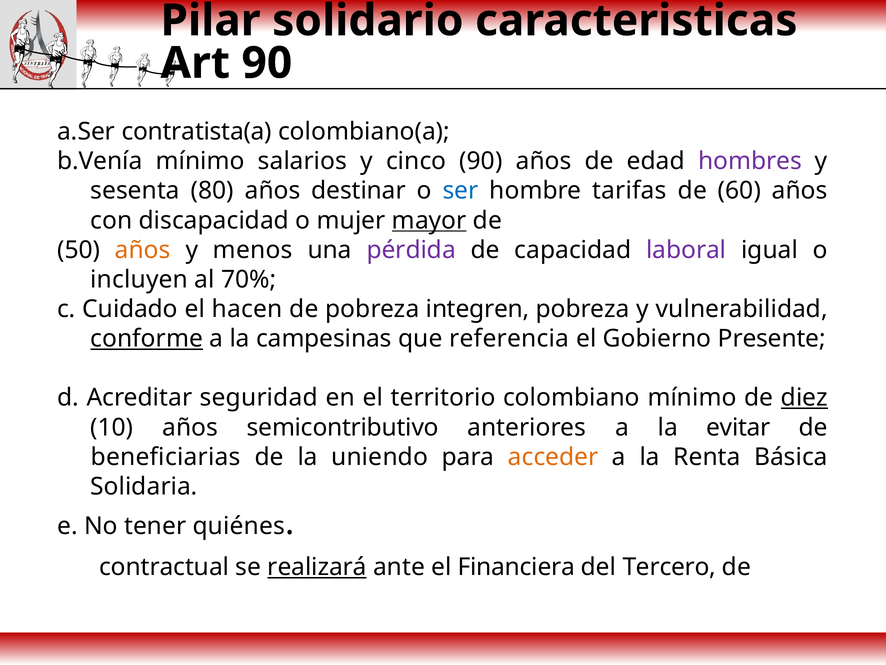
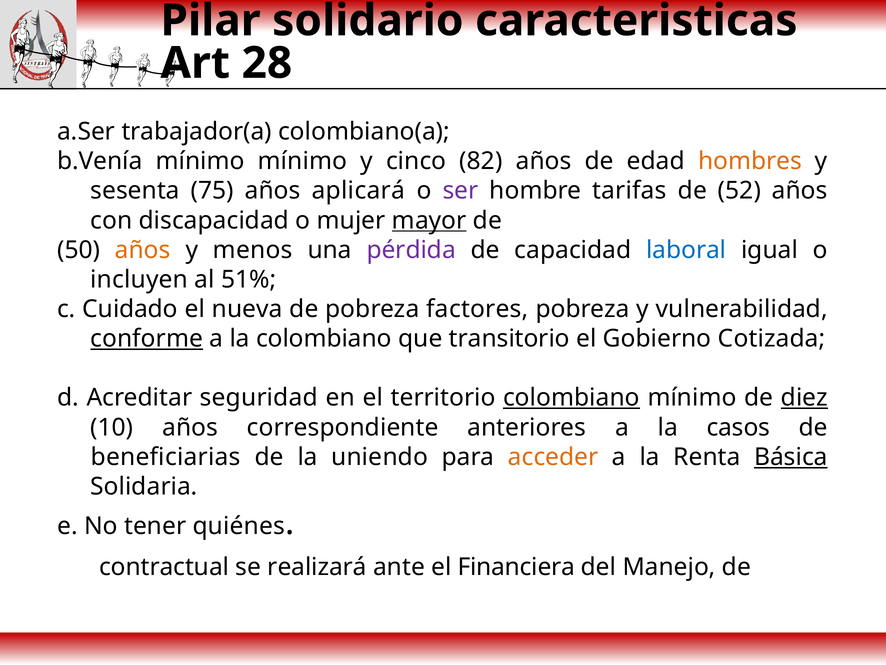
Art 90: 90 -> 28
contratista(a: contratista(a -> trabajador(a
mínimo salarios: salarios -> mínimo
cinco 90: 90 -> 82
hombres colour: purple -> orange
80: 80 -> 75
destinar: destinar -> aplicará
ser colour: blue -> purple
60: 60 -> 52
laboral colour: purple -> blue
70%: 70% -> 51%
hacen: hacen -> nueva
integren: integren -> factores
la campesinas: campesinas -> colombiano
referencia: referencia -> transitorio
Presente: Presente -> Cotizada
colombiano at (571, 398) underline: none -> present
semicontributivo: semicontributivo -> correspondiente
evitar: evitar -> casos
Básica underline: none -> present
realizará underline: present -> none
Tercero: Tercero -> Manejo
